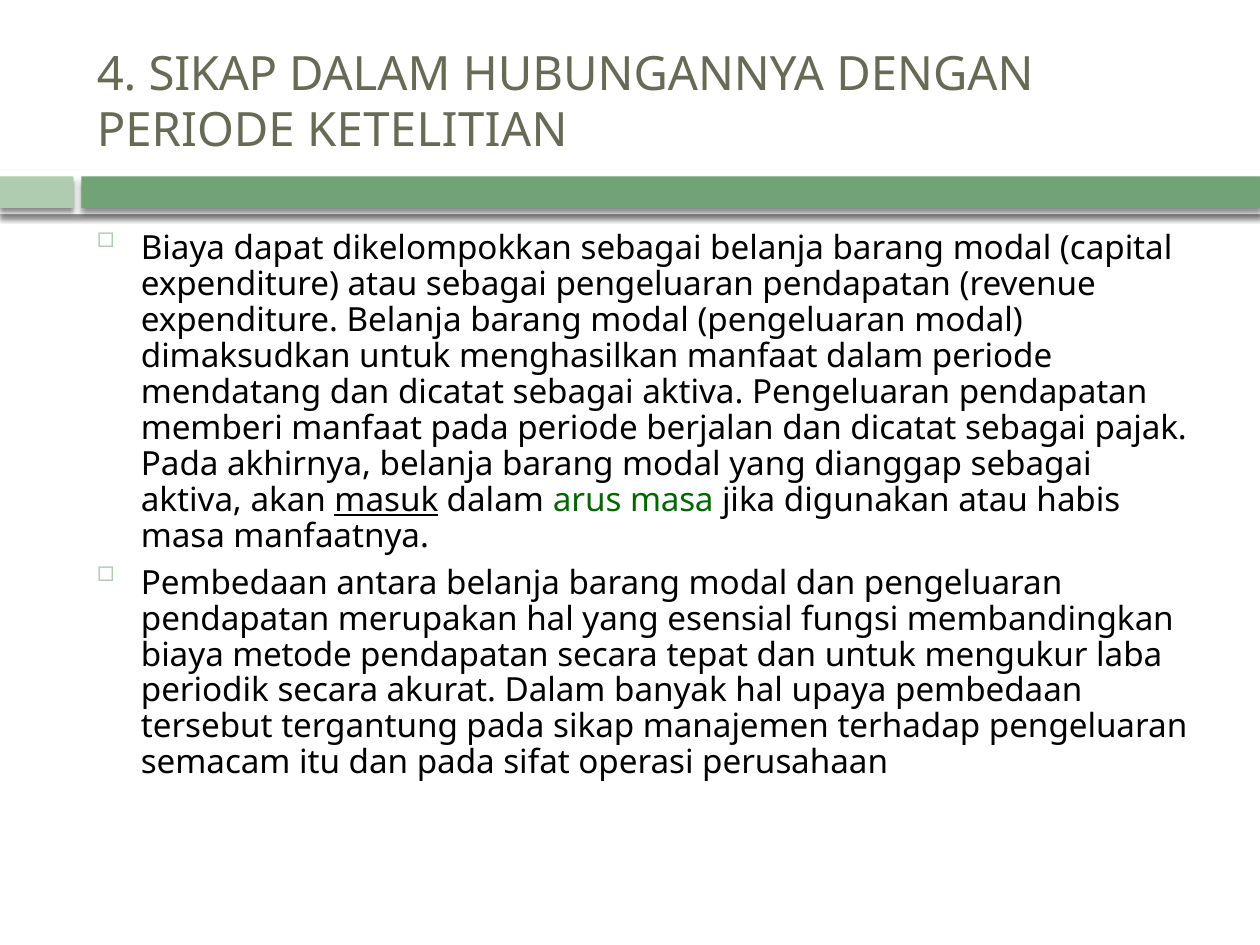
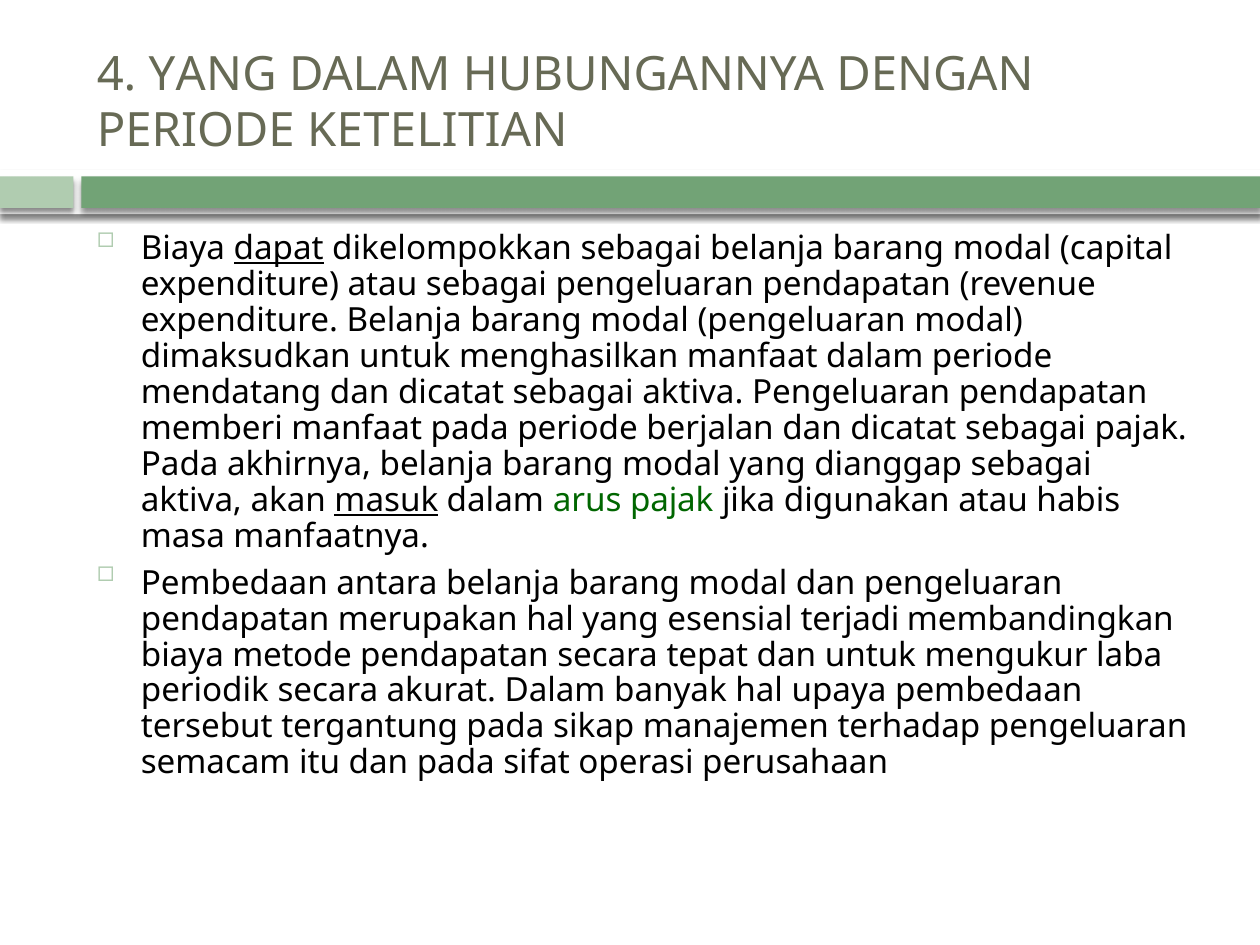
4 SIKAP: SIKAP -> YANG
dapat underline: none -> present
arus masa: masa -> pajak
fungsi: fungsi -> terjadi
